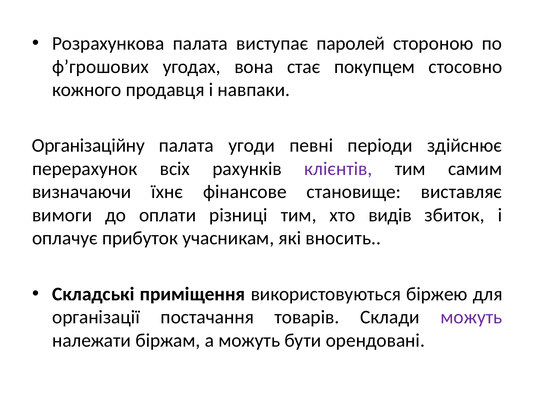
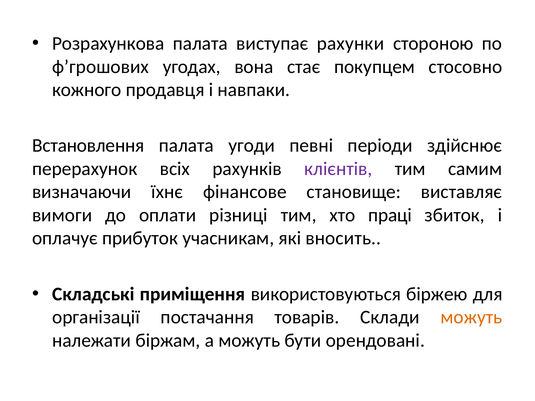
паролей: паролей -> рахунки
Організаційну: Організаційну -> Встановлення
видів: видів -> праці
можуть at (471, 317) colour: purple -> orange
